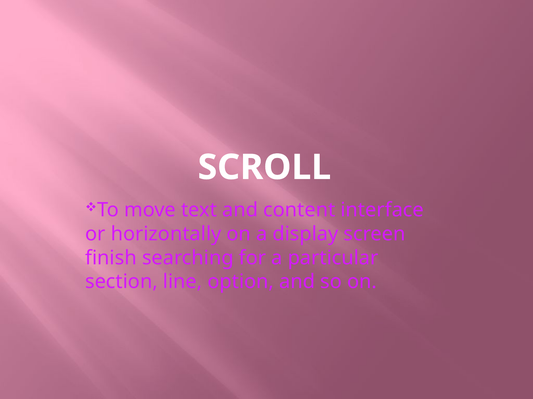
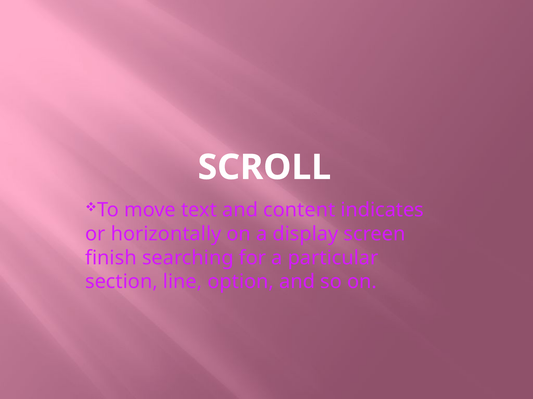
interface: interface -> indicates
